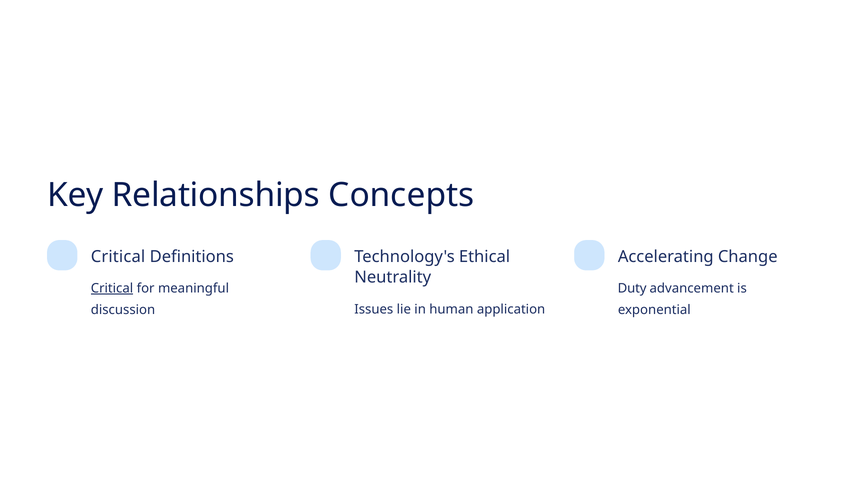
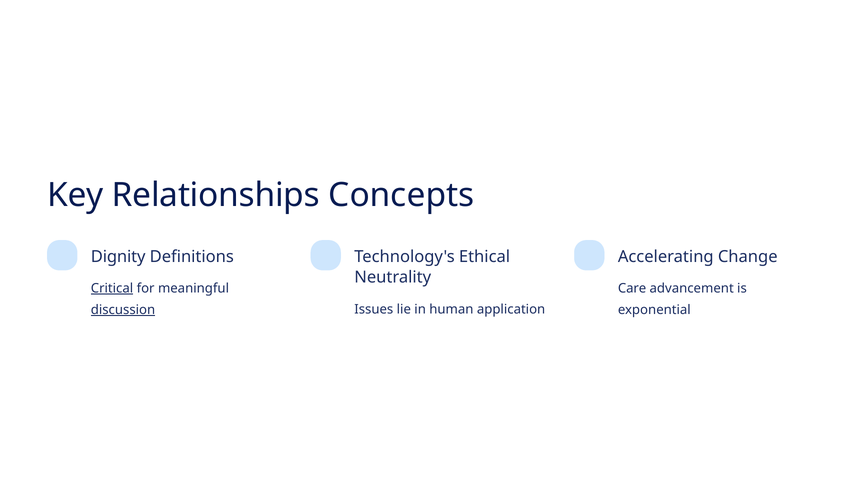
Critical at (118, 257): Critical -> Dignity
Duty: Duty -> Care
discussion underline: none -> present
